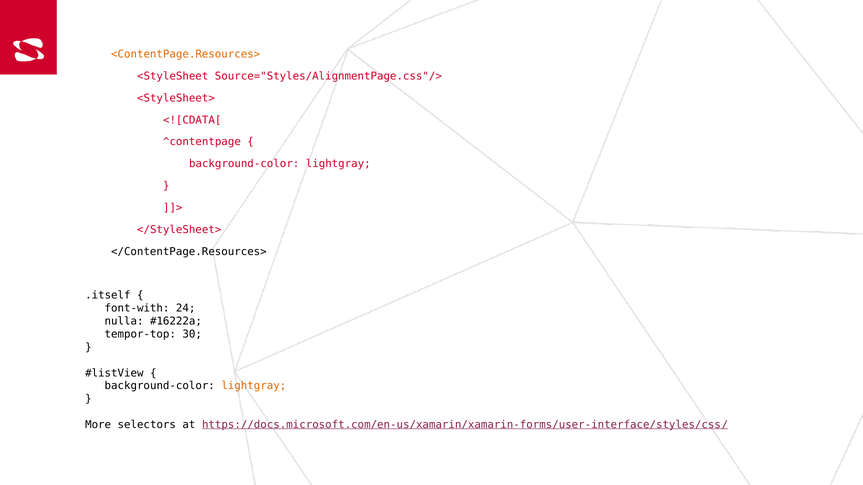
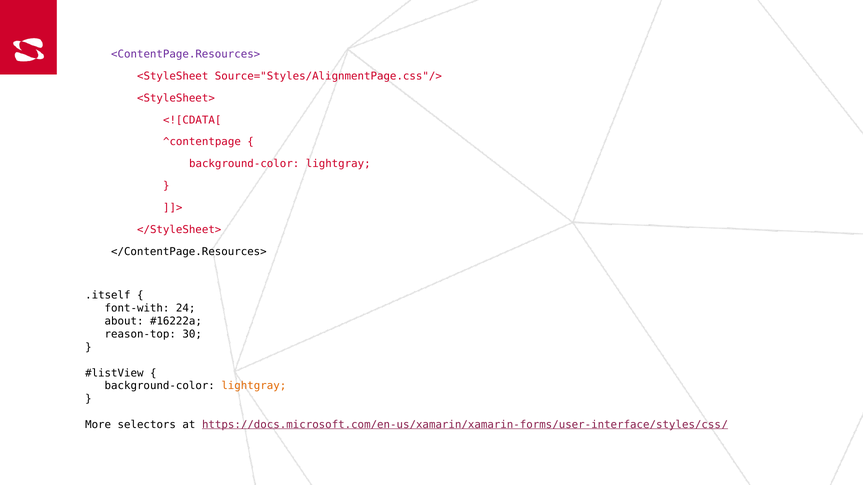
<ContentPage.Resources> colour: orange -> purple
nulla: nulla -> about
tempor-top: tempor-top -> reason-top
